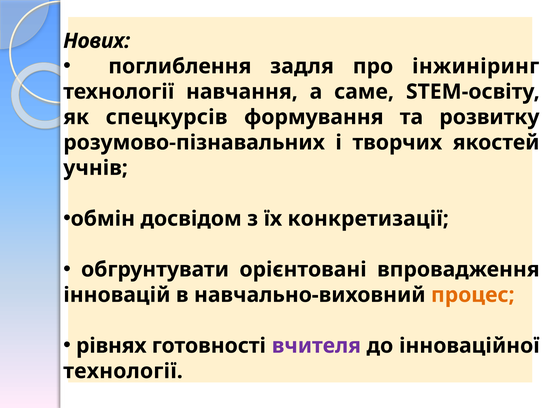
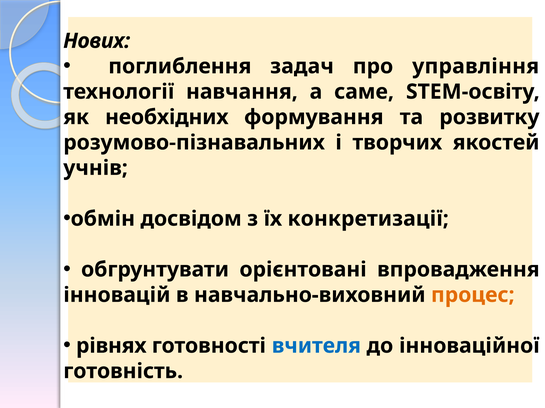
задля: задля -> задач
інжиніринг: інжиніринг -> управління
спецкурсів: спецкурсів -> необхідних
вчителя colour: purple -> blue
технології at (123, 372): технології -> готовність
